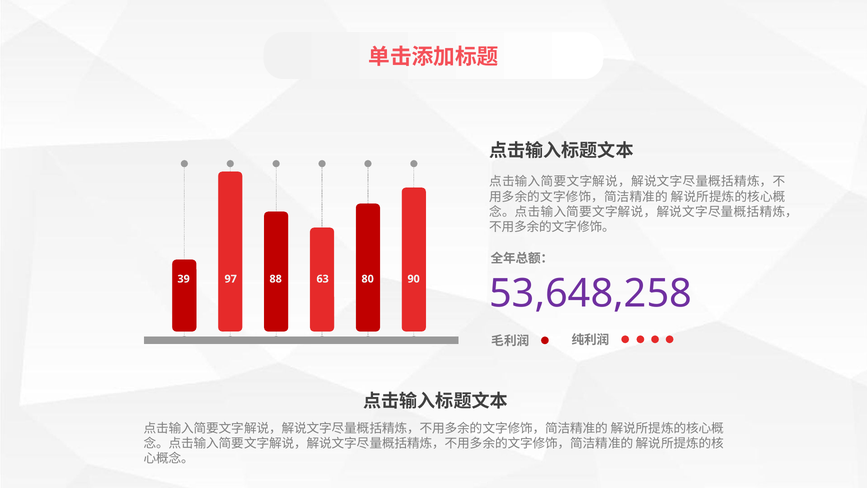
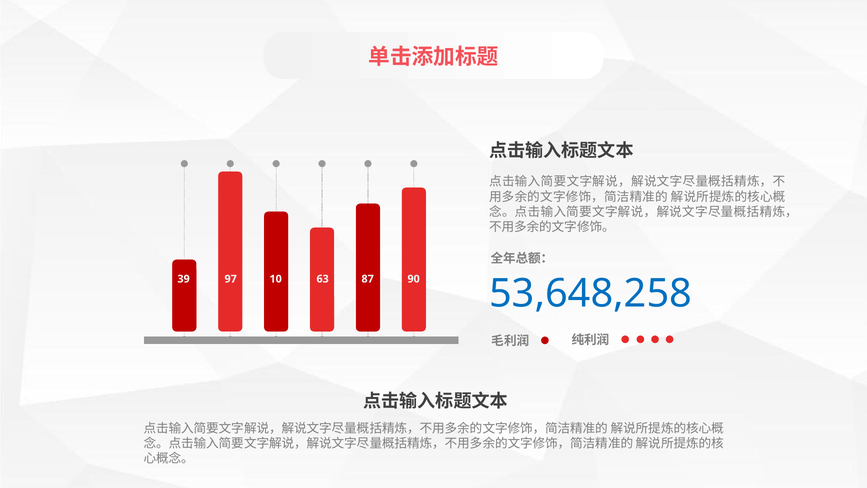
88: 88 -> 10
80: 80 -> 87
53,648,258 colour: purple -> blue
